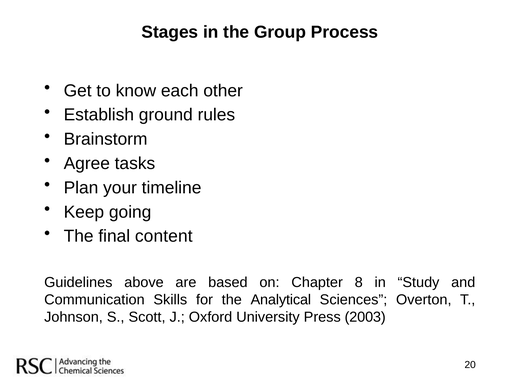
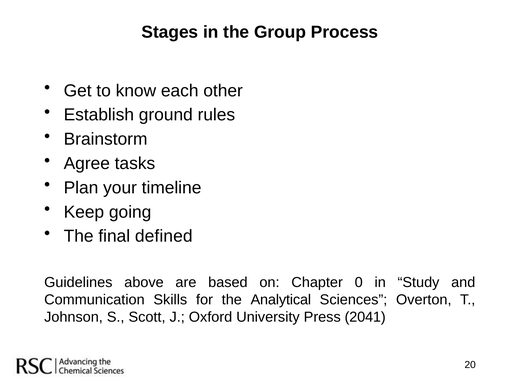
content: content -> defined
8: 8 -> 0
2003: 2003 -> 2041
